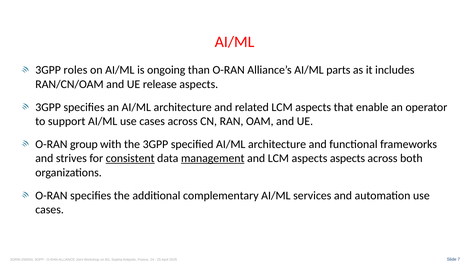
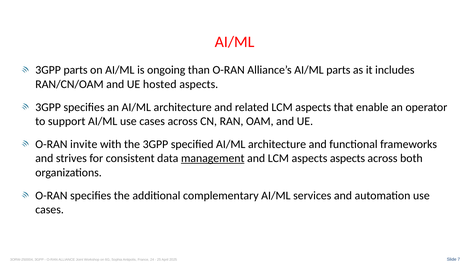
3GPP roles: roles -> parts
release: release -> hosted
group: group -> invite
consistent underline: present -> none
